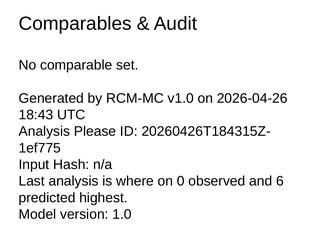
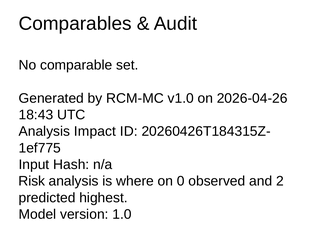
Please: Please -> Impact
Last: Last -> Risk
6: 6 -> 2
